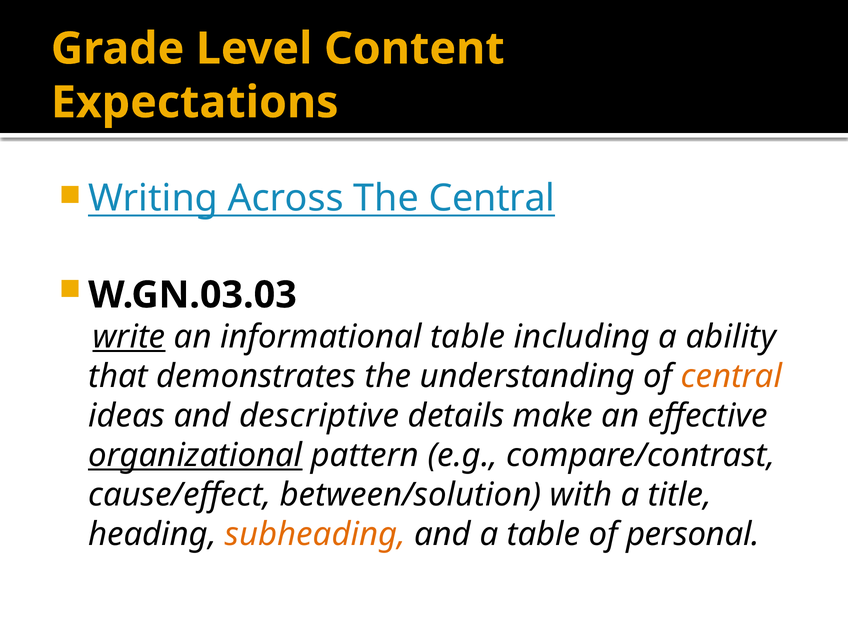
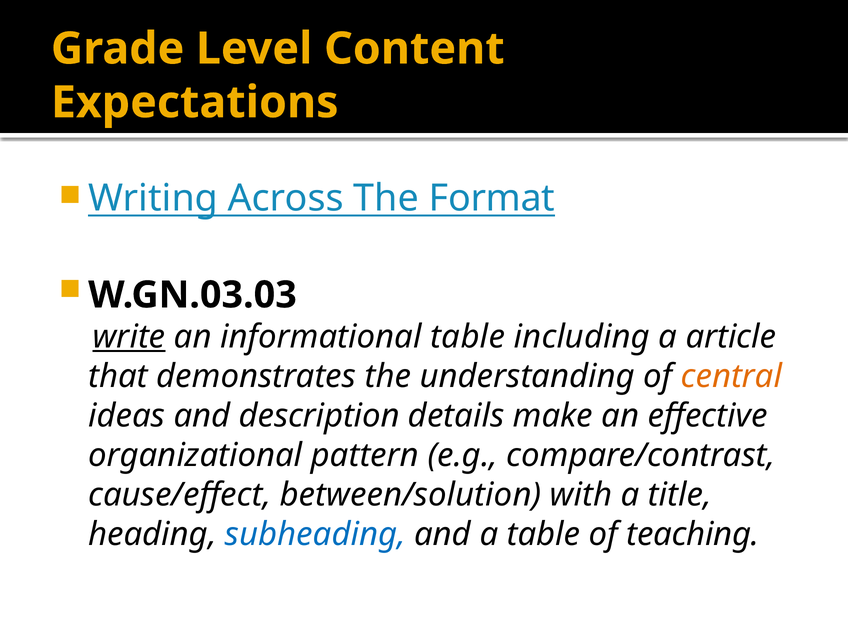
The Central: Central -> Format
ability: ability -> article
descriptive: descriptive -> description
organizational underline: present -> none
subheading colour: orange -> blue
personal: personal -> teaching
